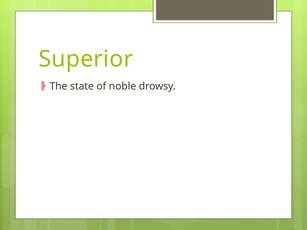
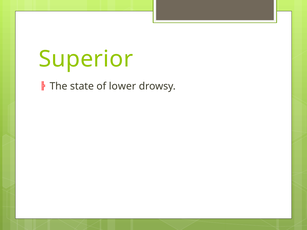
noble: noble -> lower
